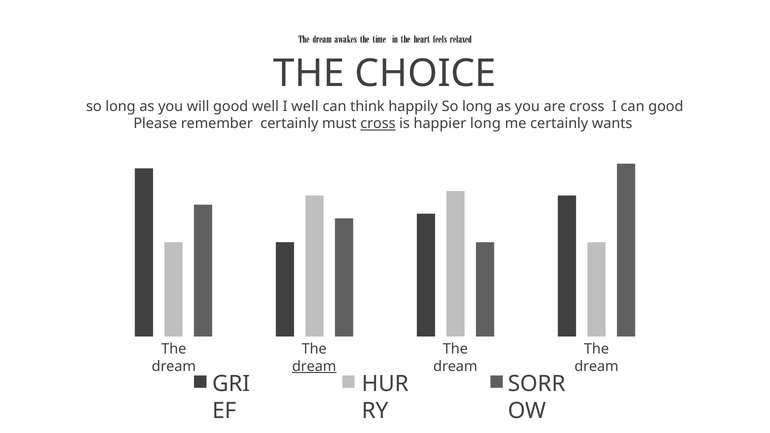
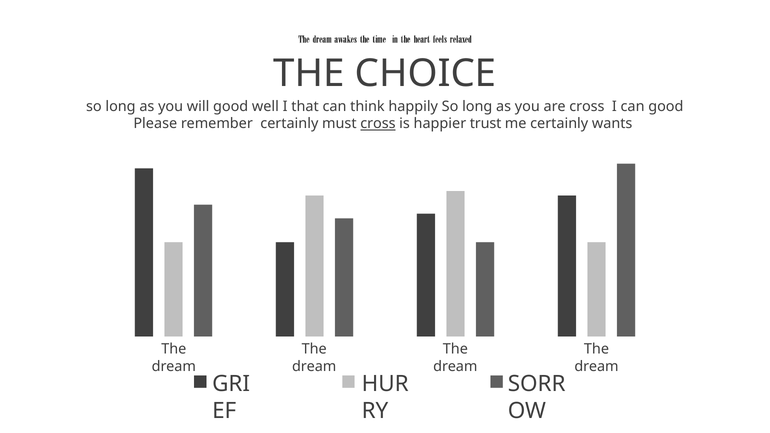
I well: well -> that
happier long: long -> trust
dream at (314, 366) underline: present -> none
